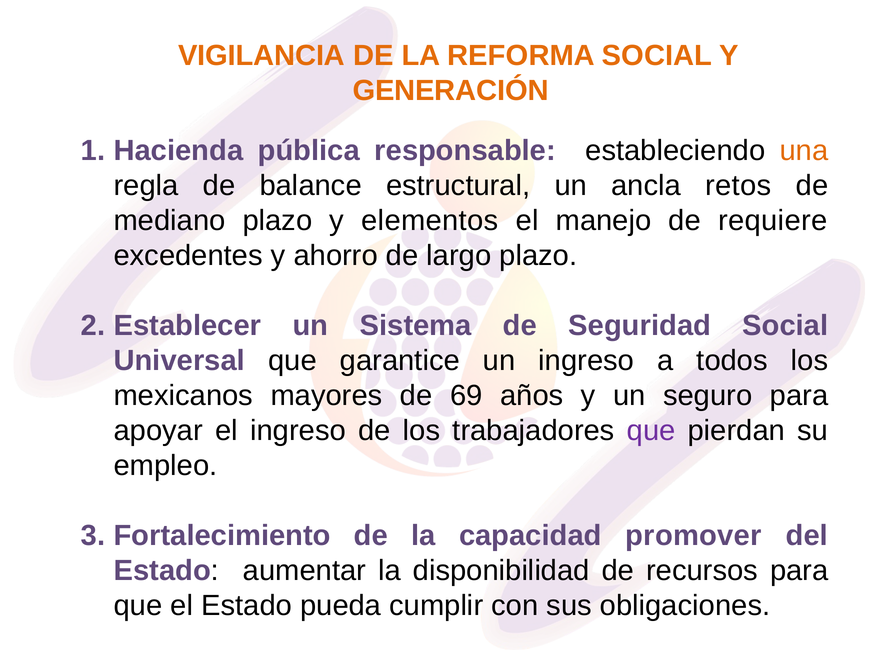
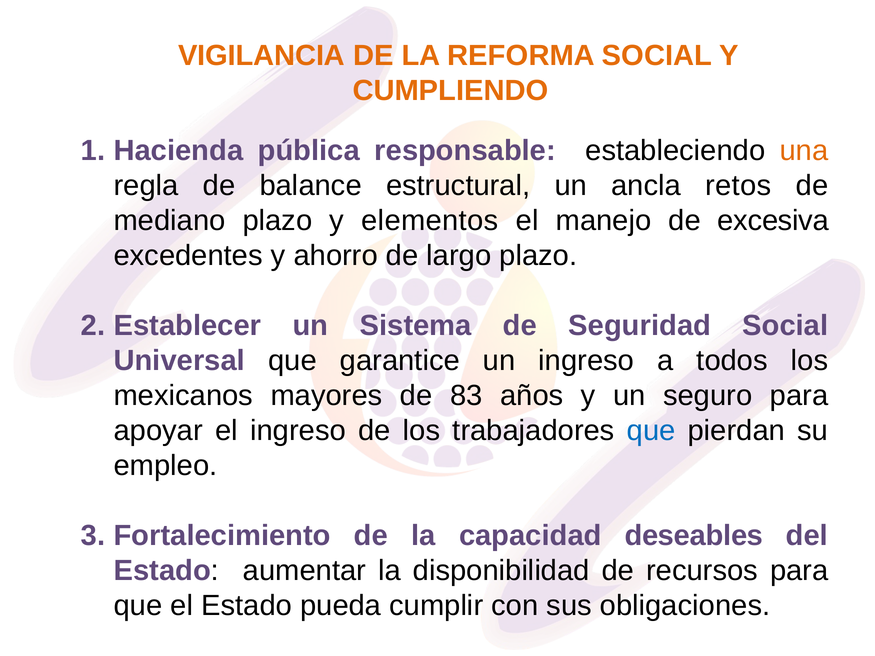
GENERACIÓN: GENERACIÓN -> CUMPLIENDO
requiere: requiere -> excesiva
69: 69 -> 83
que at (651, 431) colour: purple -> blue
promover: promover -> deseables
